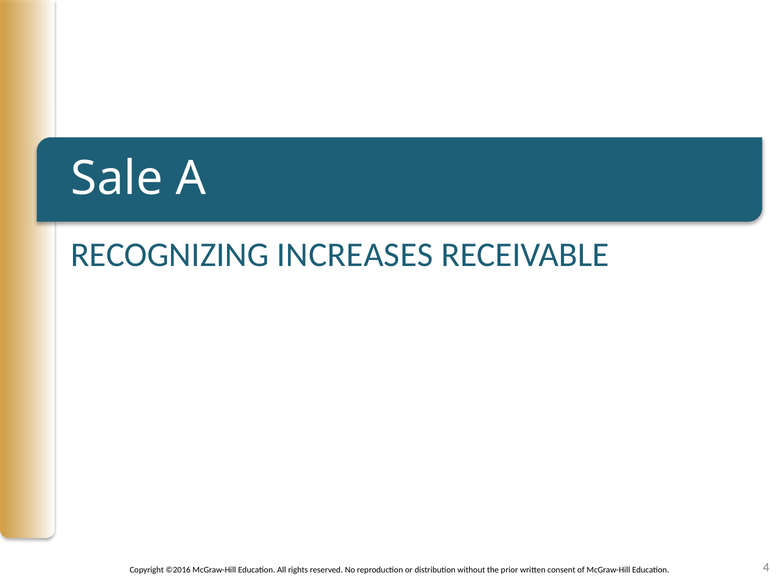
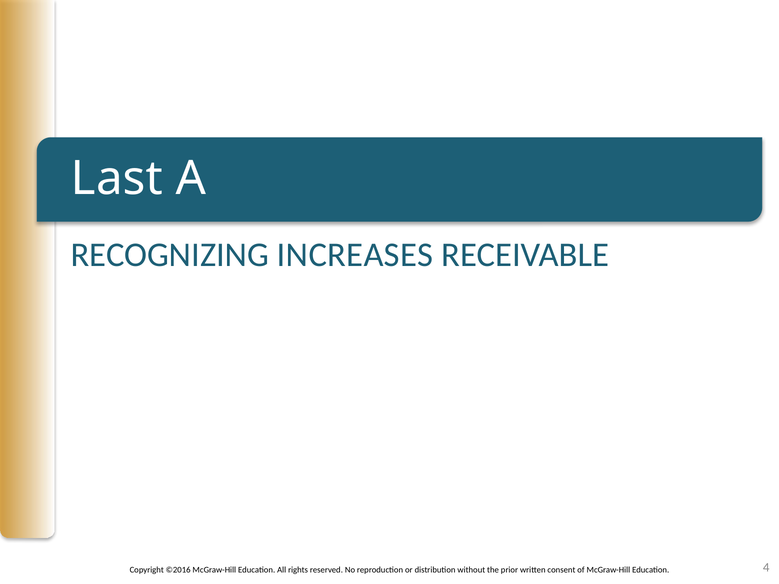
Sale: Sale -> Last
